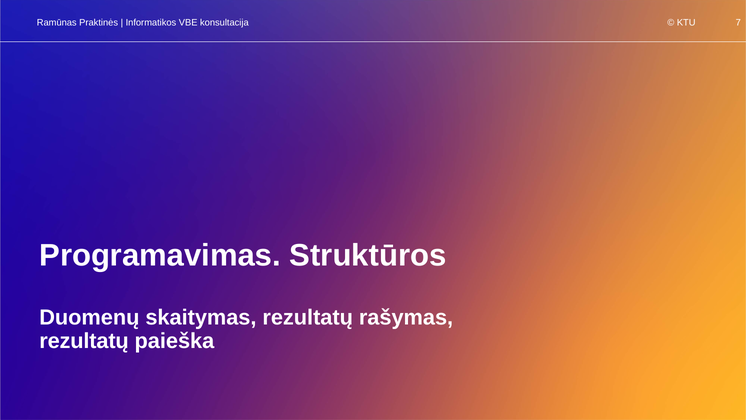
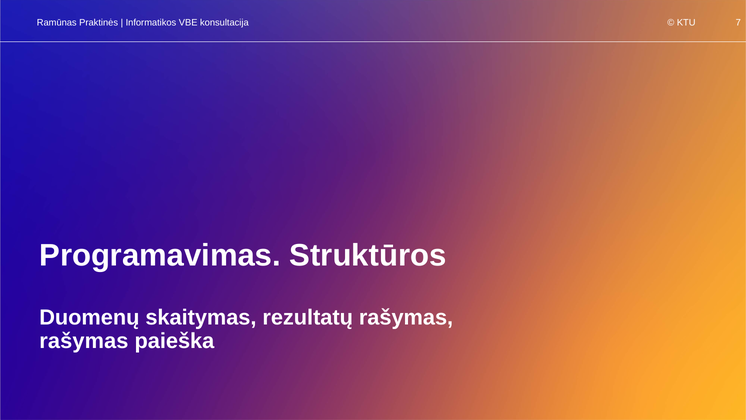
rezultatų at (84, 341): rezultatų -> rašymas
